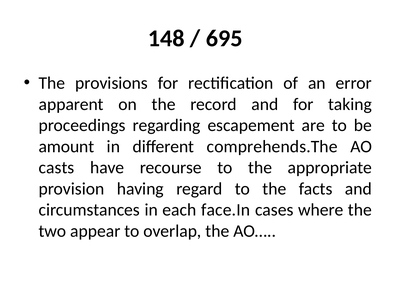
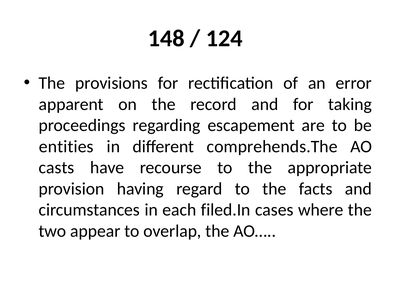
695: 695 -> 124
amount: amount -> entities
face.In: face.In -> filed.In
